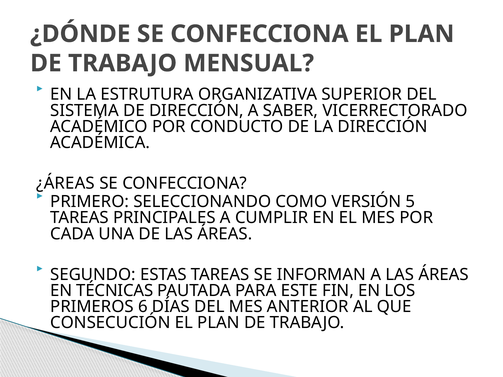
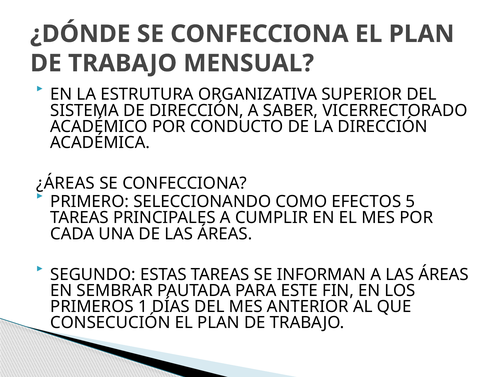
VERSIÓN: VERSIÓN -> EFECTOS
TÉCNICAS: TÉCNICAS -> SEMBRAR
6: 6 -> 1
